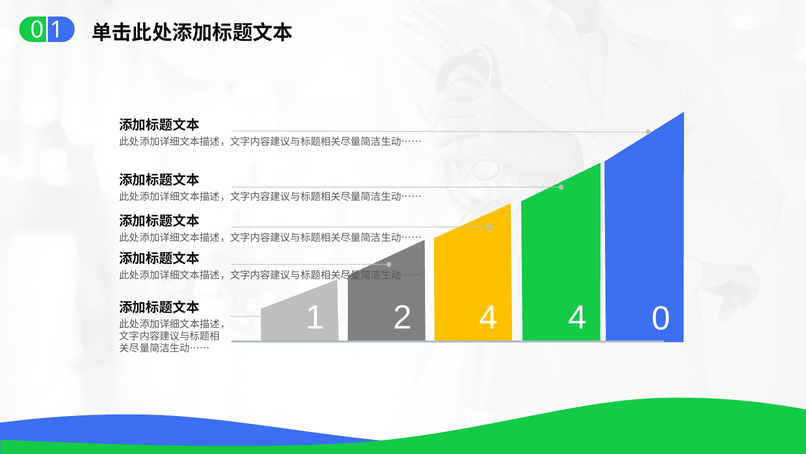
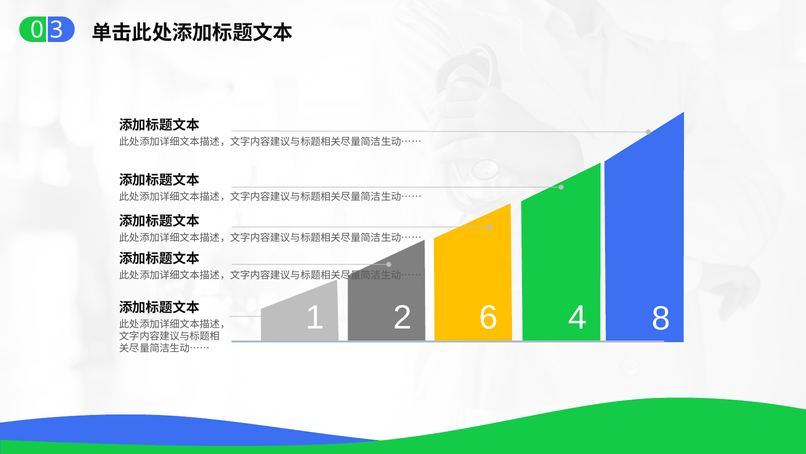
0 1: 1 -> 3
2 4: 4 -> 6
4 0: 0 -> 8
